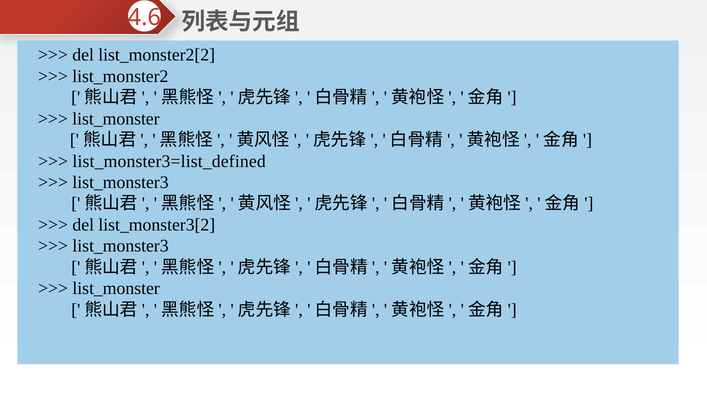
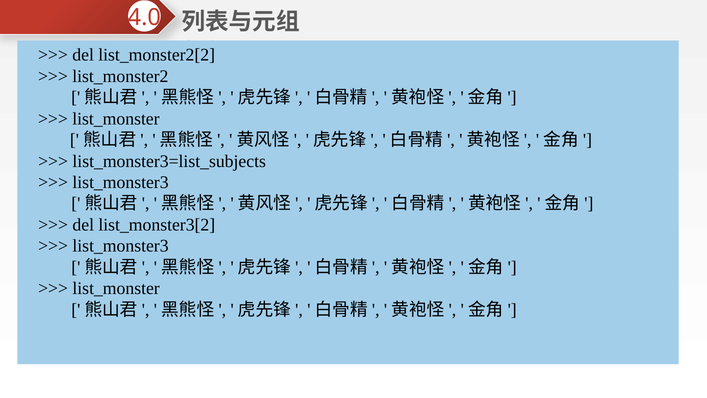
4.6: 4.6 -> 4.0
list_monster3=list_defined: list_monster3=list_defined -> list_monster3=list_subjects
